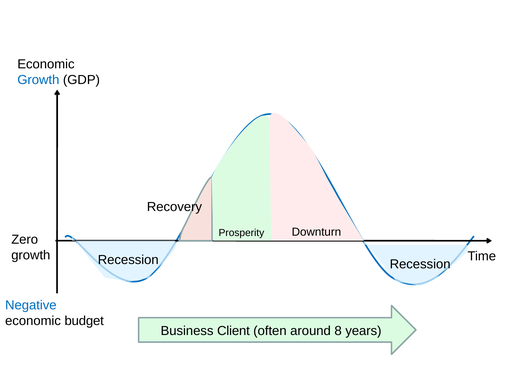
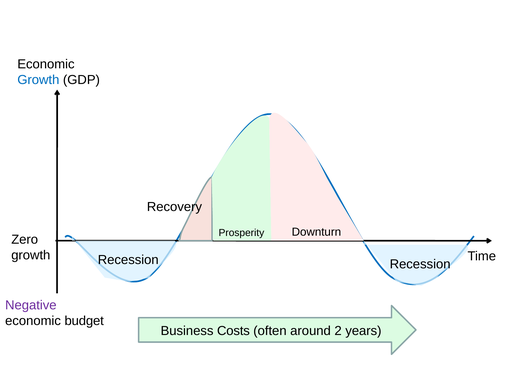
Negative colour: blue -> purple
Client: Client -> Costs
8: 8 -> 2
